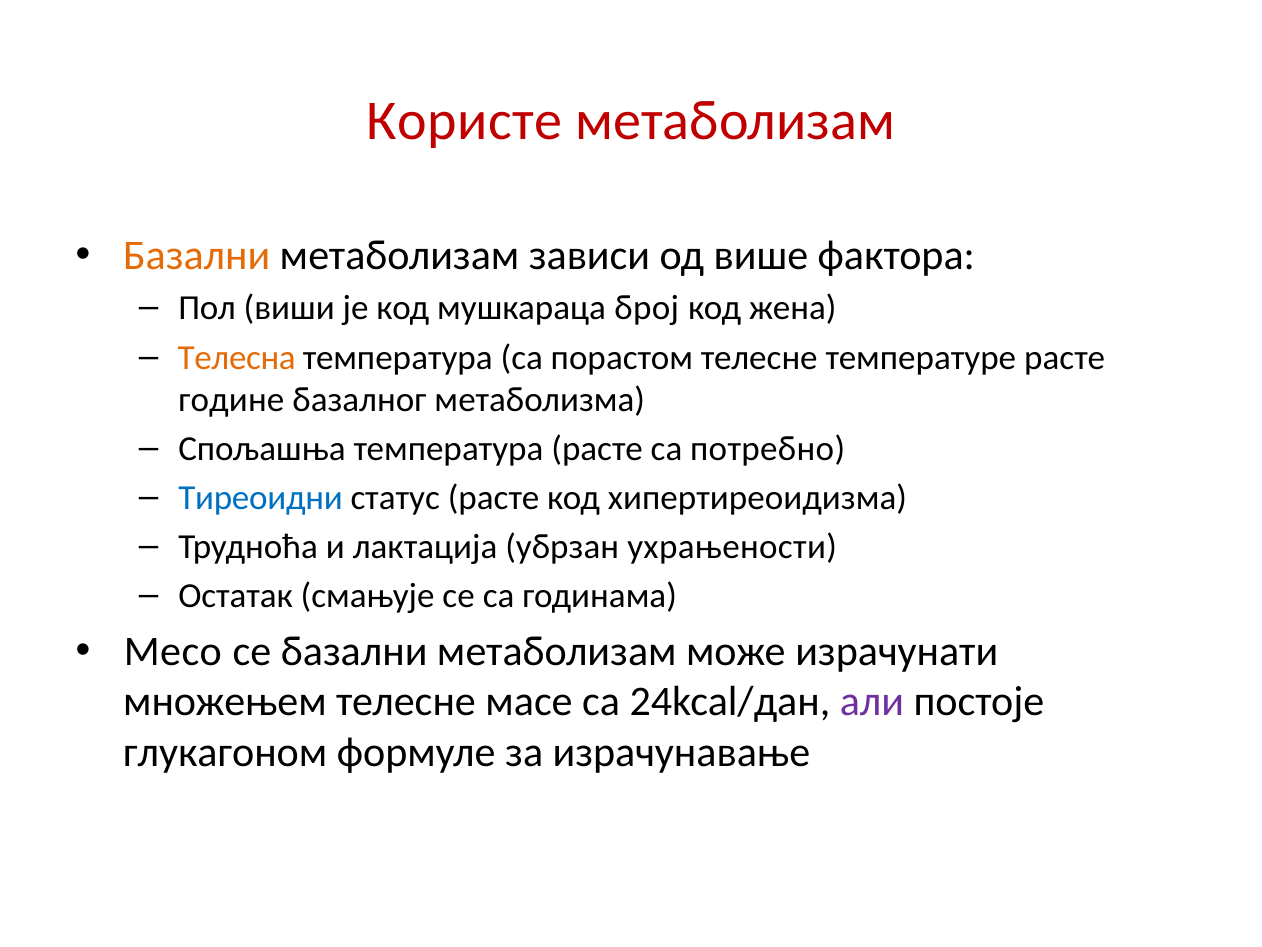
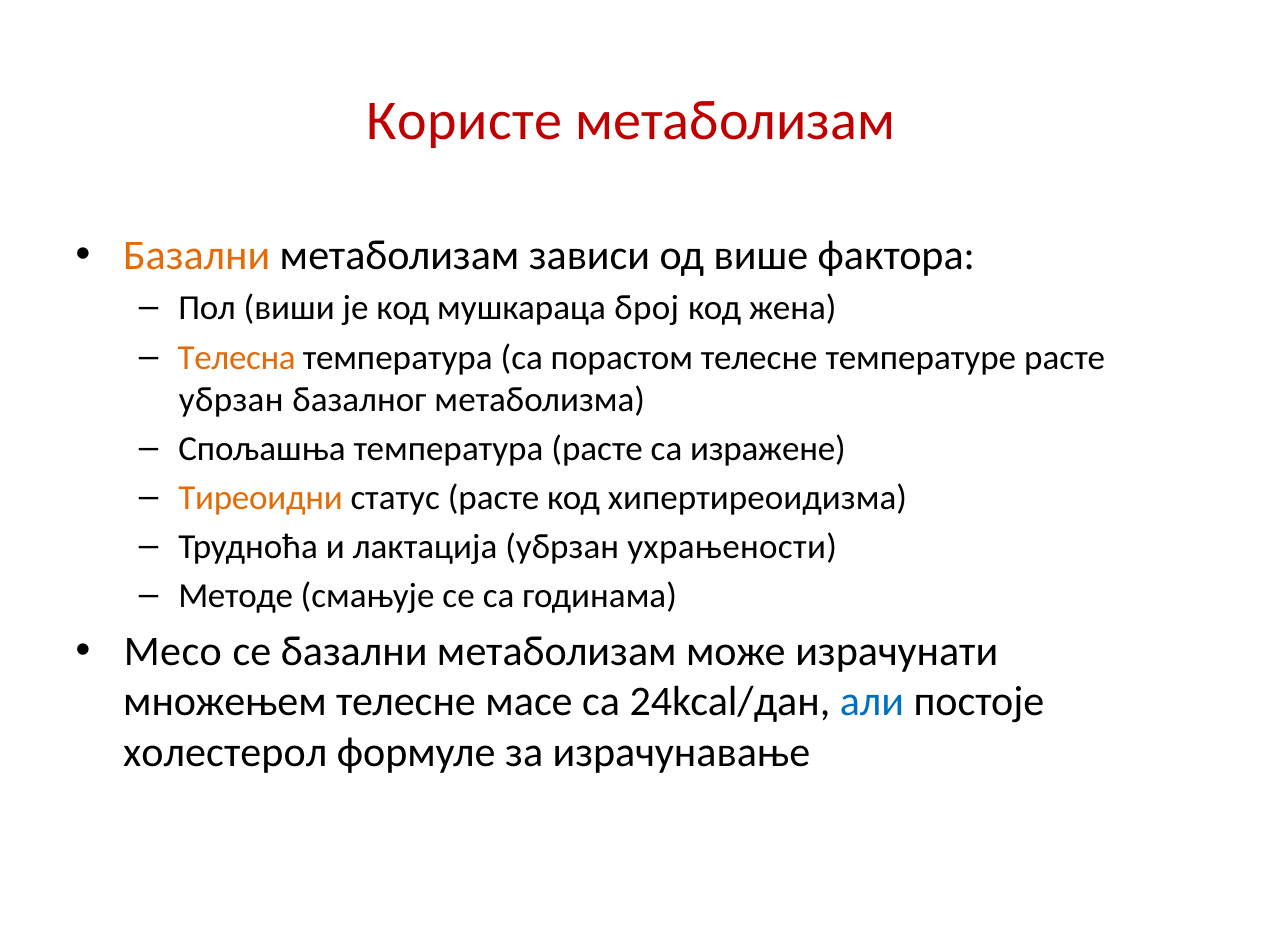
године at (231, 399): године -> убрзан
потребно: потребно -> изражене
Тиреоидни colour: blue -> orange
Остатак: Остатак -> Методе
али colour: purple -> blue
глукагоном: глукагоном -> холестерол
